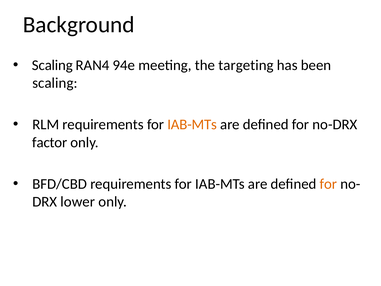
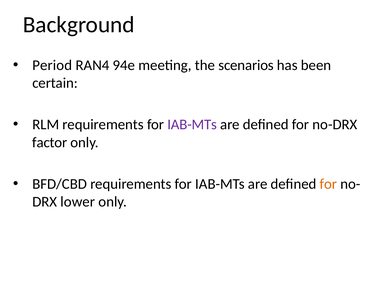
Scaling at (52, 65): Scaling -> Period
targeting: targeting -> scenarios
scaling at (55, 83): scaling -> certain
IAB-MTs at (192, 124) colour: orange -> purple
